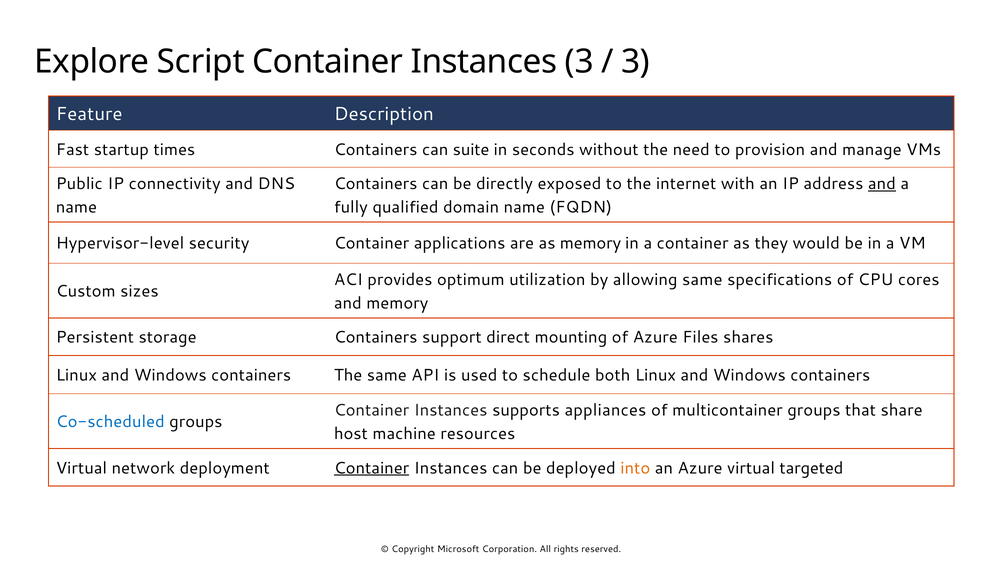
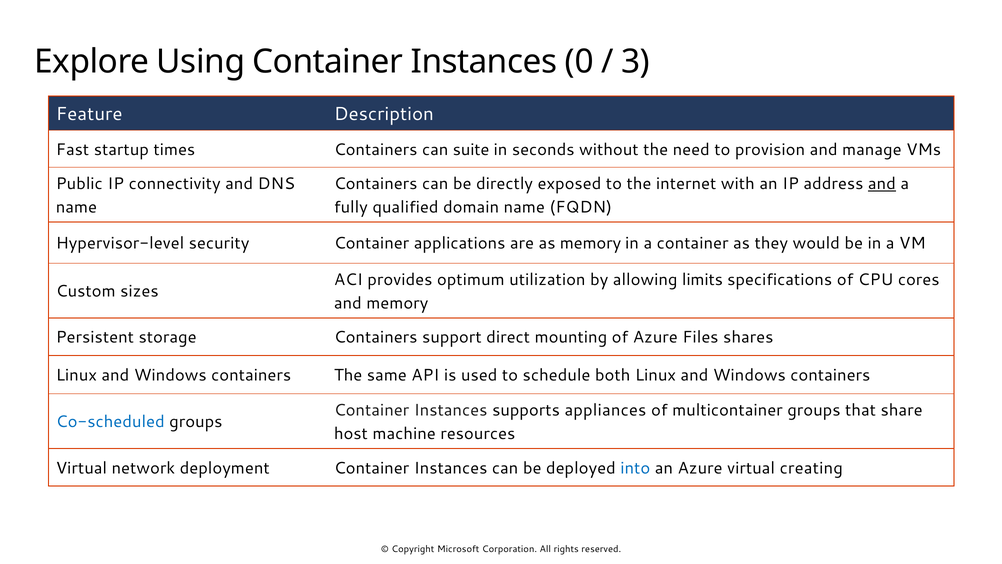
Script: Script -> Using
Instances 3: 3 -> 0
allowing same: same -> limits
Container at (372, 468) underline: present -> none
into colour: orange -> blue
targeted: targeted -> creating
